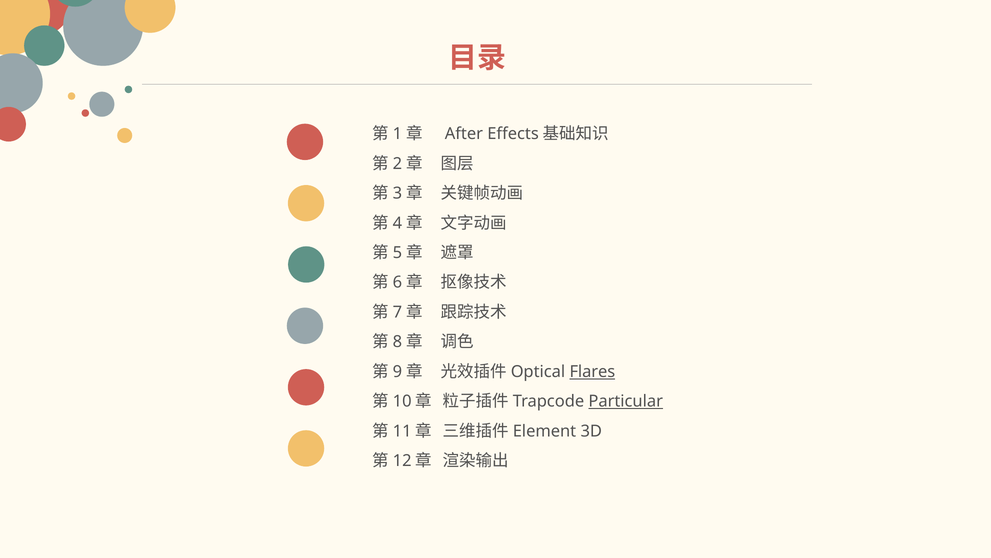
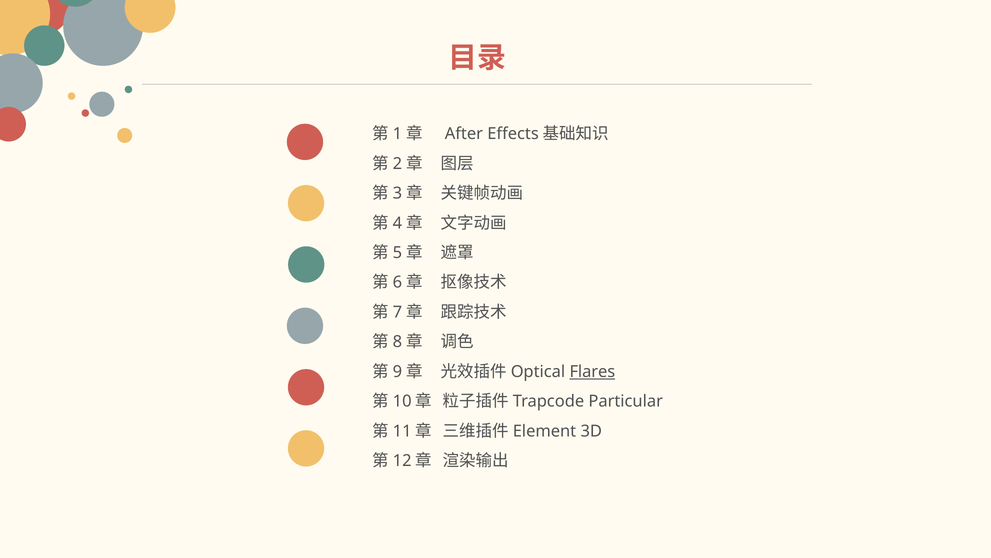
Particular underline: present -> none
